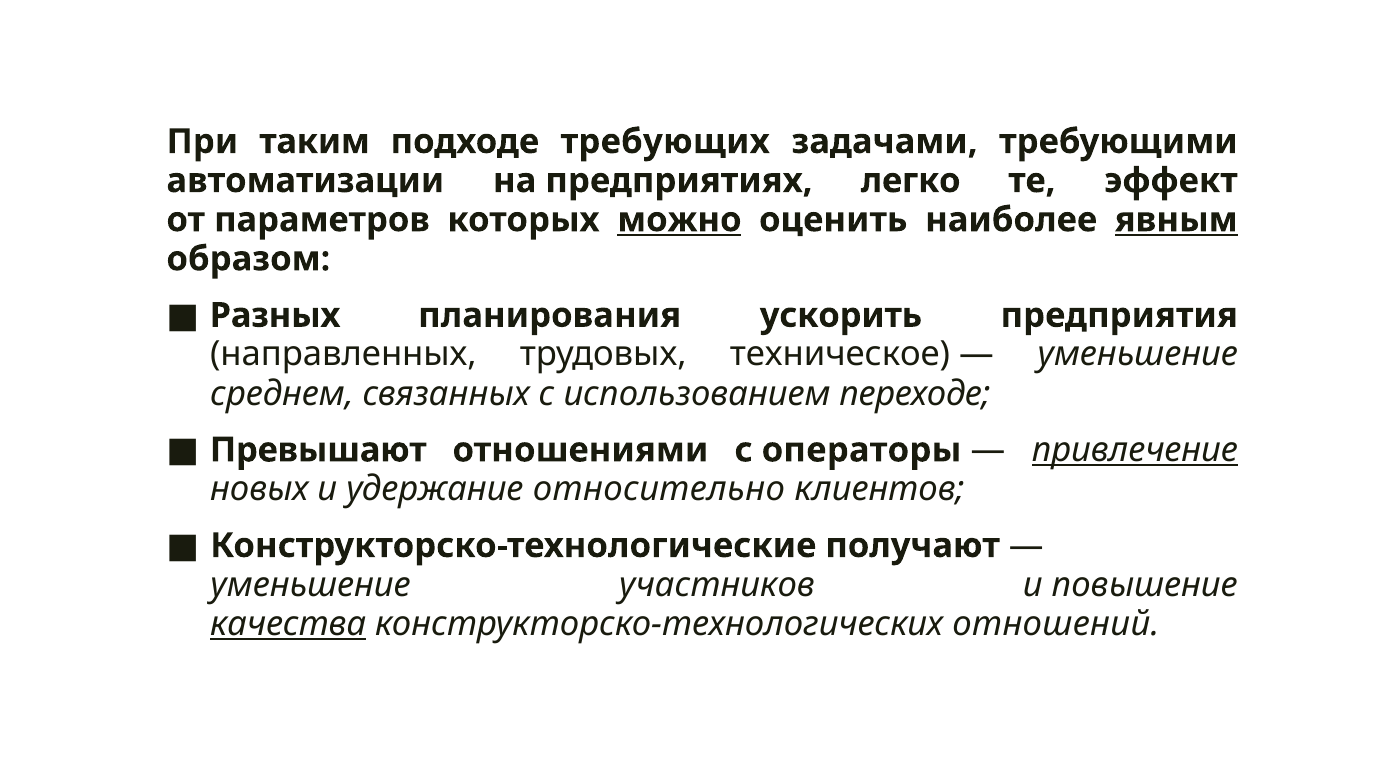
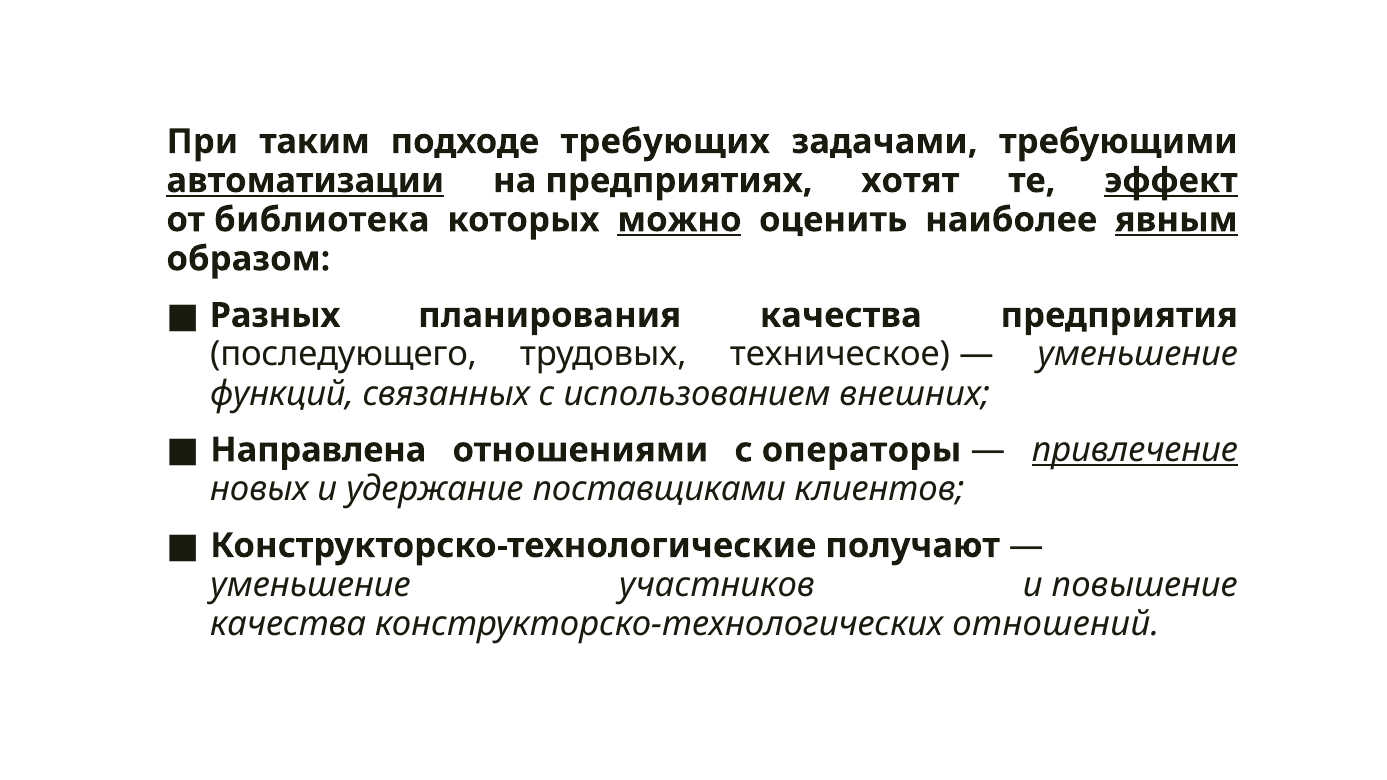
автоматизации underline: none -> present
легко: легко -> хотят
эффект underline: none -> present
параметров: параметров -> библиотека
планирования ускорить: ускорить -> качества
направленных: направленных -> последующего
среднем: среднем -> функций
переходе: переходе -> внешних
Превышают: Превышают -> Направлена
относительно: относительно -> поставщиками
качества at (288, 624) underline: present -> none
